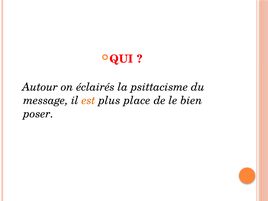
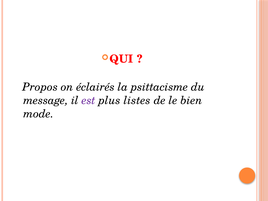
Autour: Autour -> Propos
est colour: orange -> purple
place: place -> listes
poser: poser -> mode
